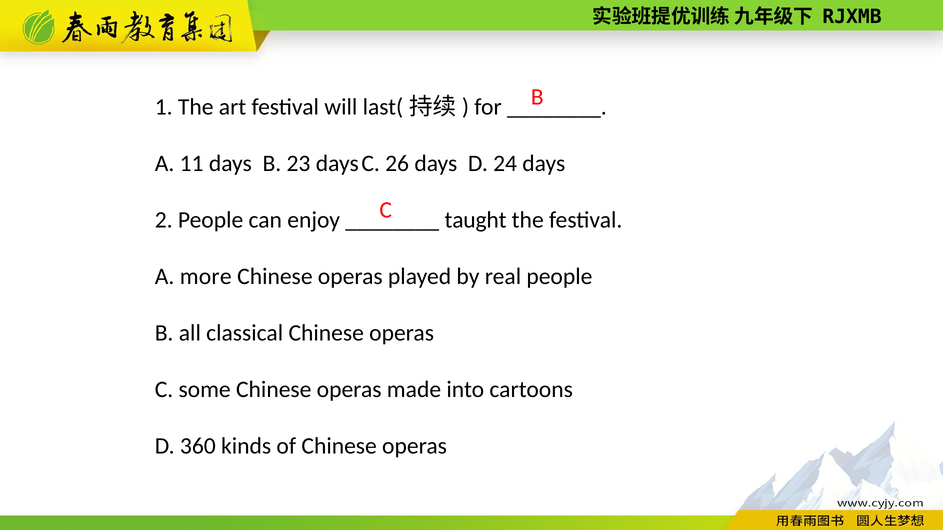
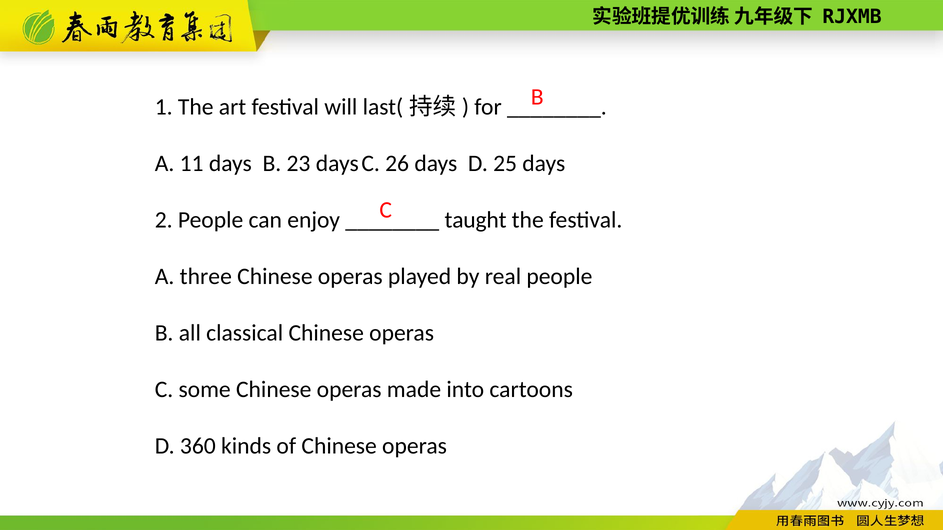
24: 24 -> 25
more: more -> three
